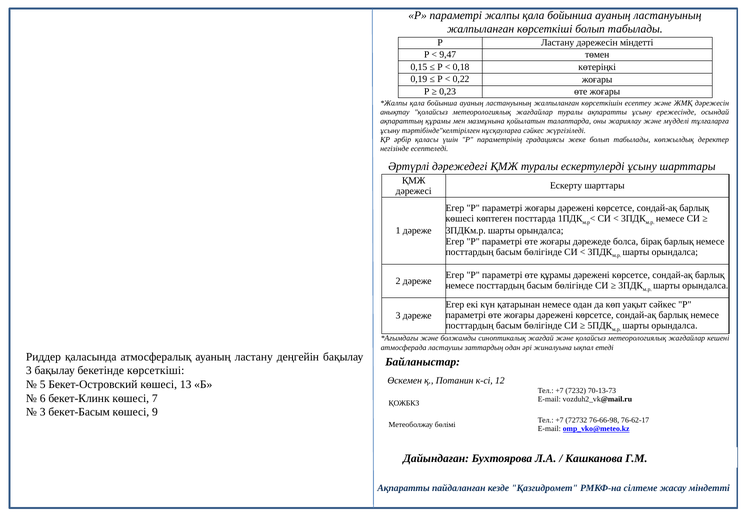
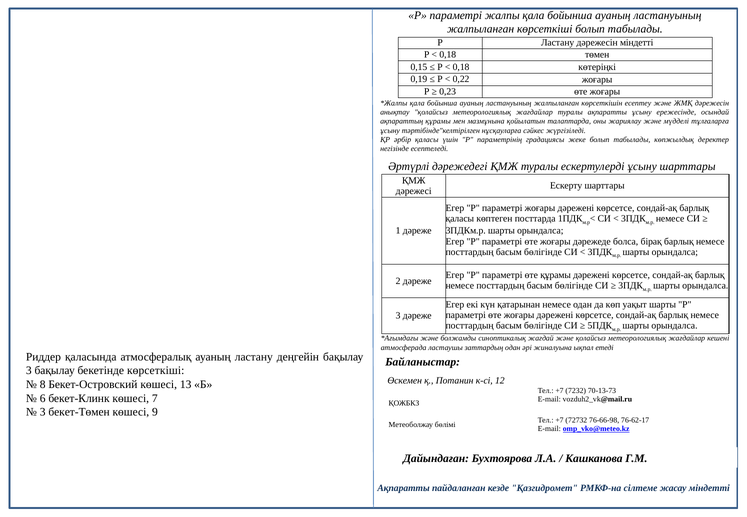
9,47 at (448, 55): 9,47 -> 0,18
көшесі at (460, 219): көшесі -> қаласы
уақыт сәйкес: сәйкес -> шарты
5: 5 -> 8
бекет-Басым: бекет-Басым -> бекет-Төмен
